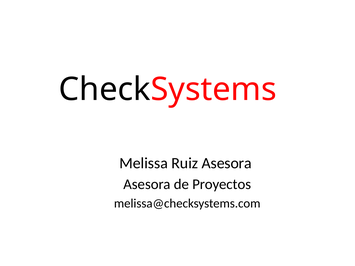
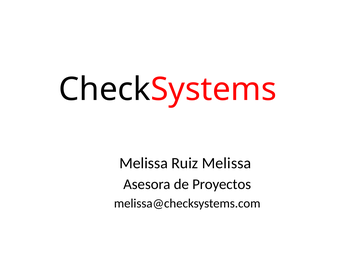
Ruiz Asesora: Asesora -> Melissa
